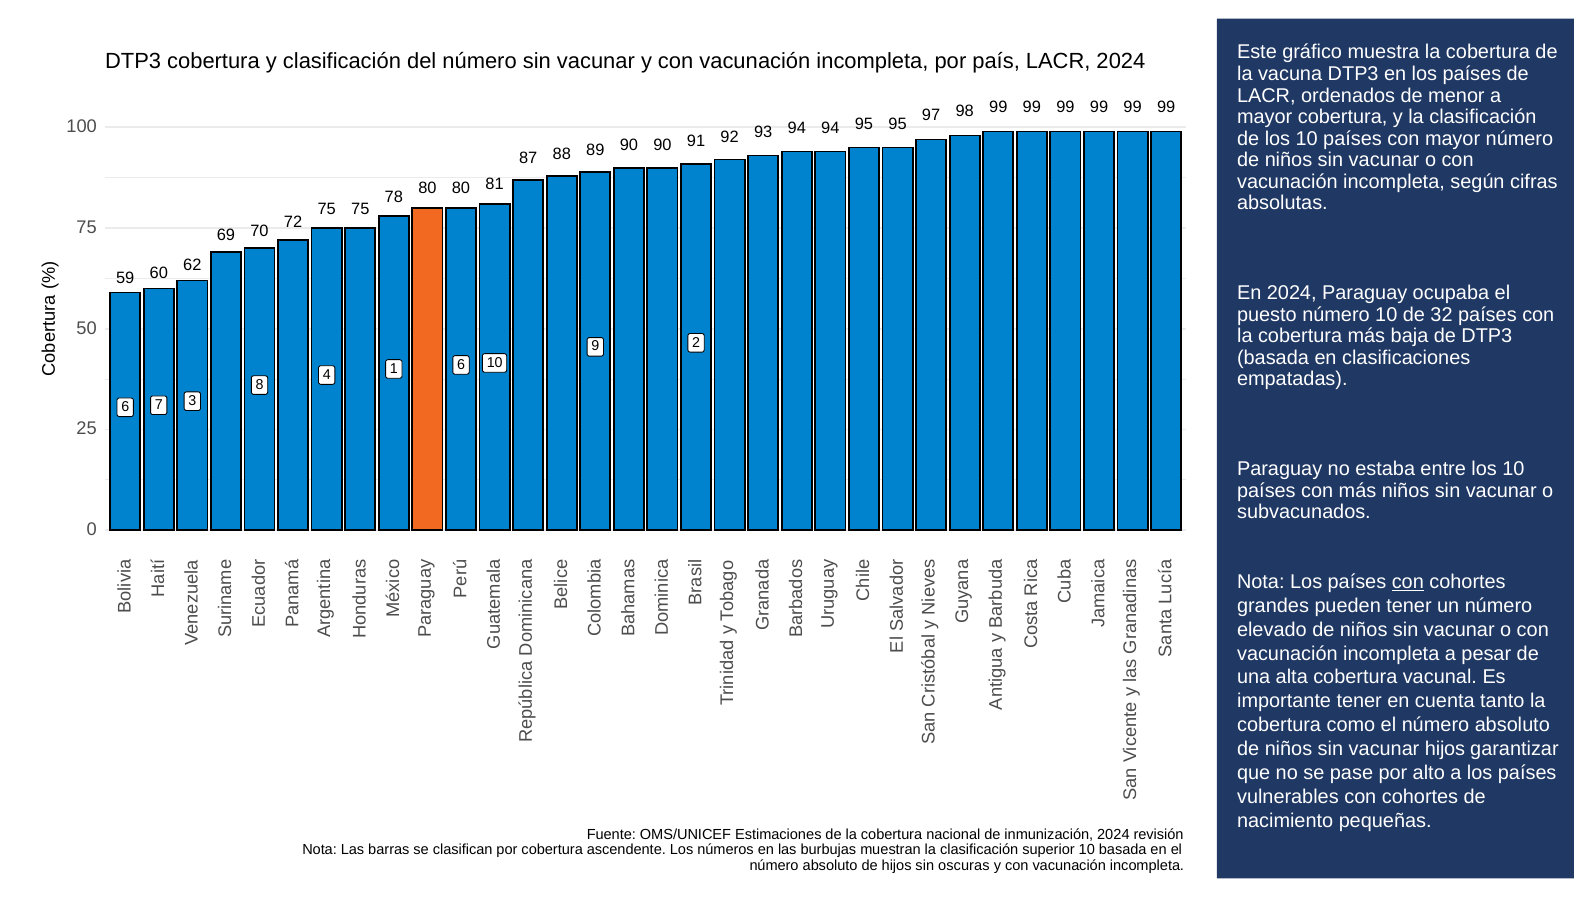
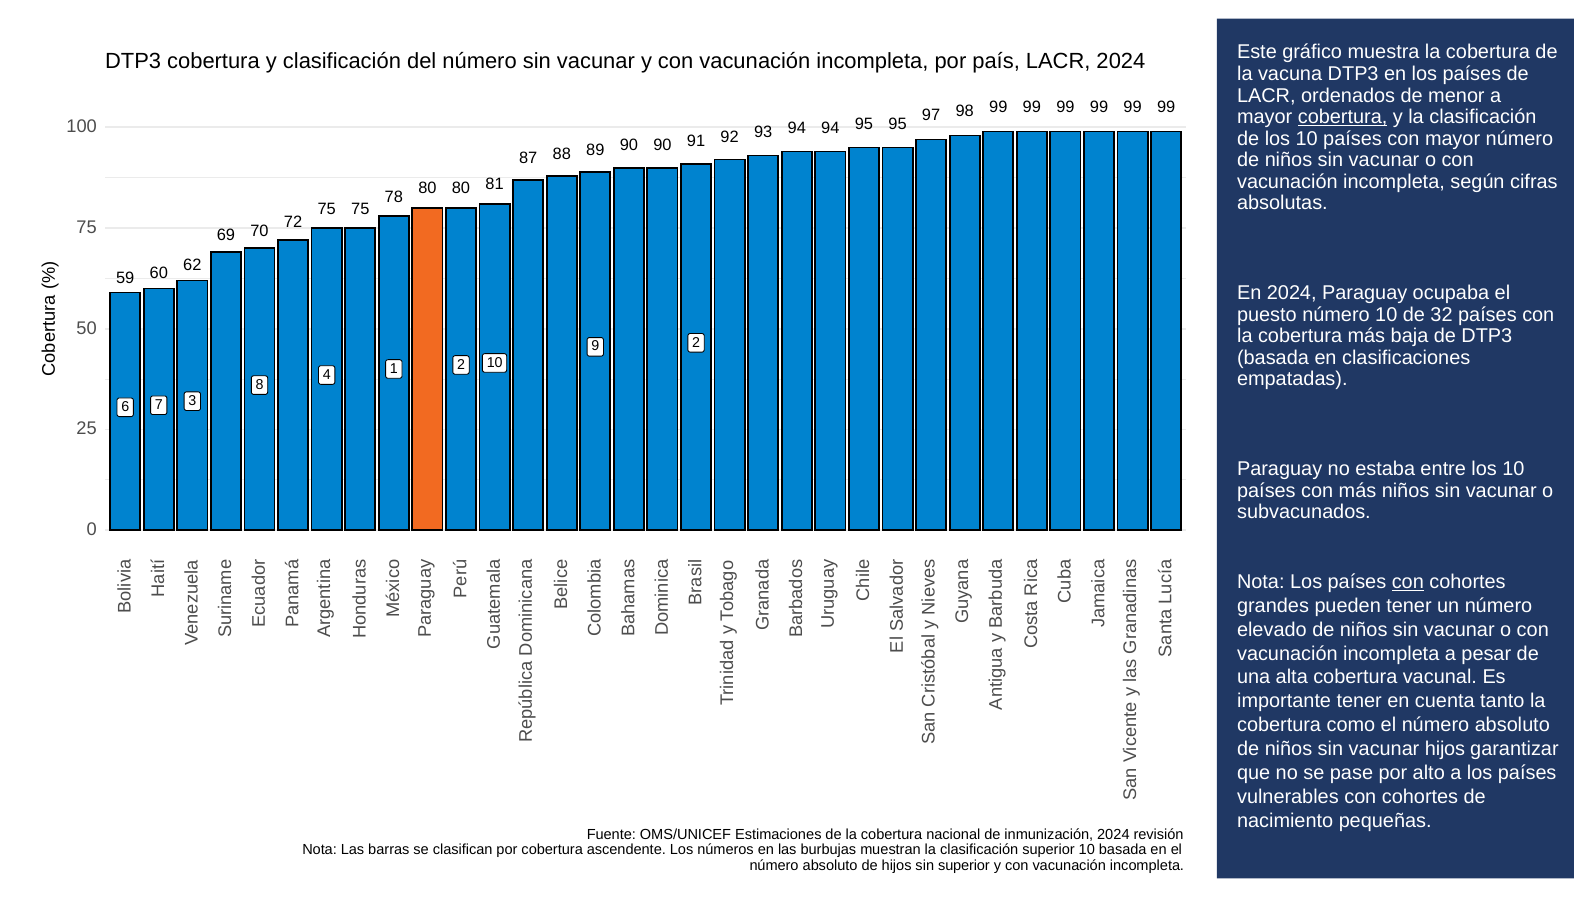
cobertura at (1343, 117) underline: none -> present
1 6: 6 -> 2
sin oscuras: oscuras -> superior
